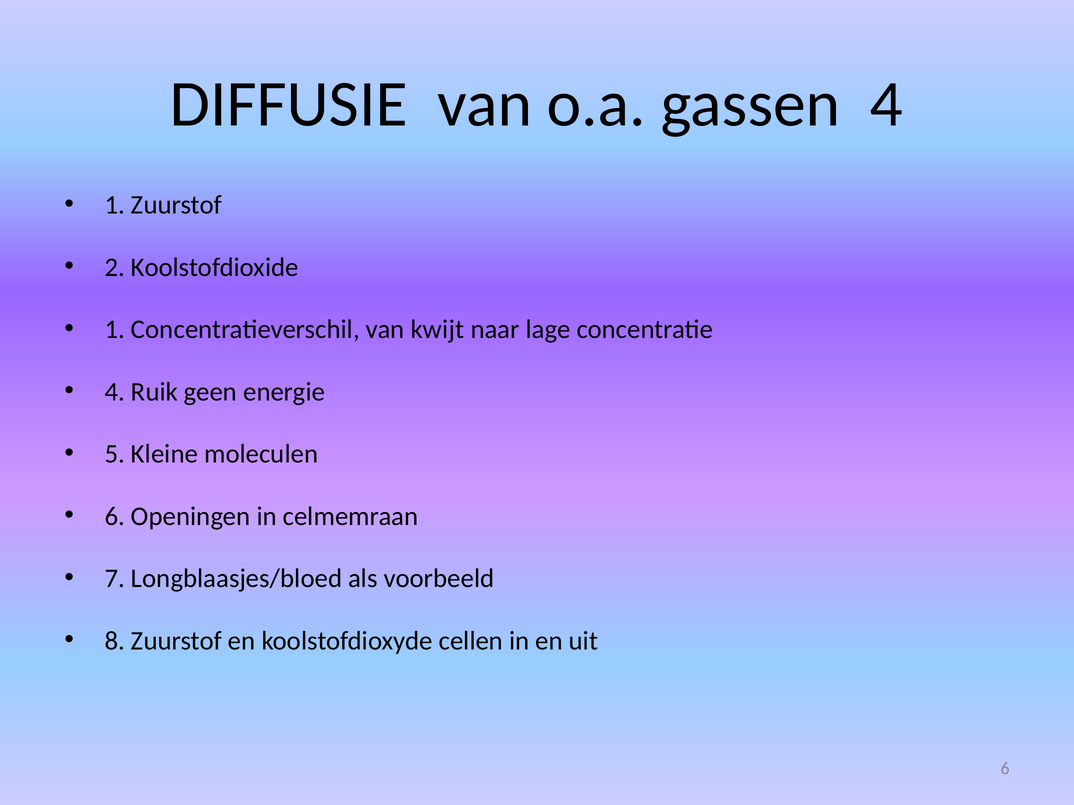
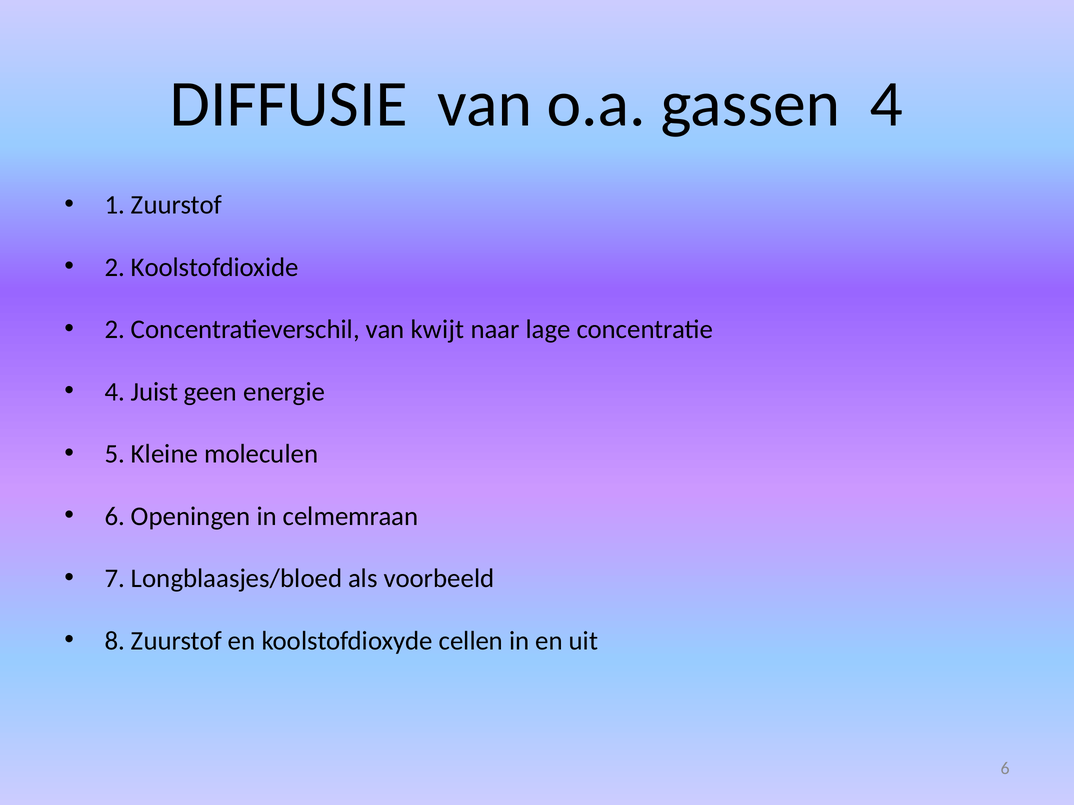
1 at (115, 330): 1 -> 2
Ruik: Ruik -> Juist
